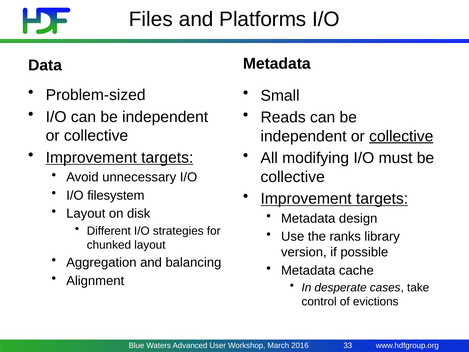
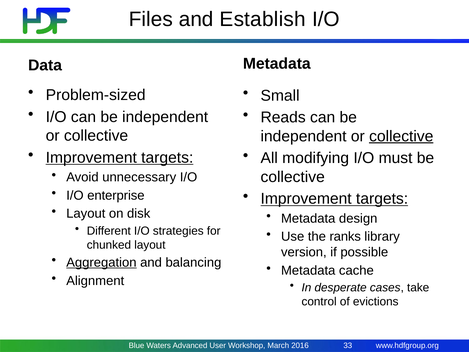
Platforms: Platforms -> Establish
filesystem: filesystem -> enterprise
Aggregation underline: none -> present
